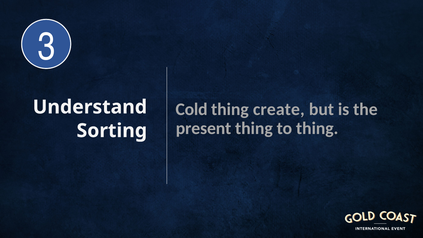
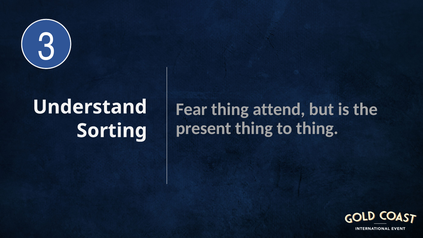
Cold: Cold -> Fear
create: create -> attend
